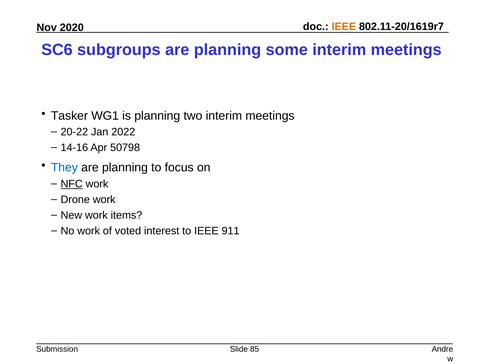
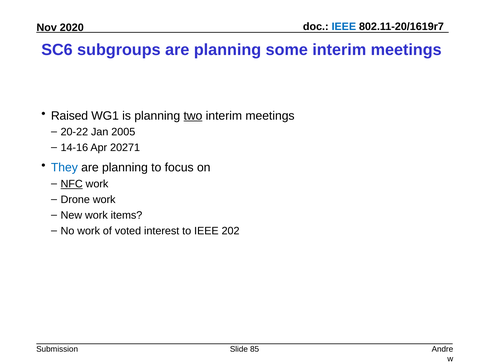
IEEE at (344, 27) colour: orange -> blue
Tasker: Tasker -> Raised
two underline: none -> present
2022: 2022 -> 2005
50798: 50798 -> 20271
911: 911 -> 202
